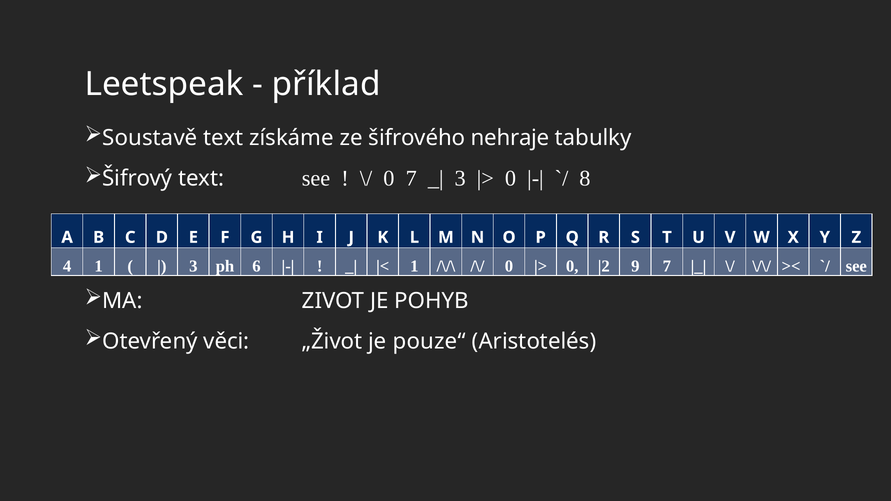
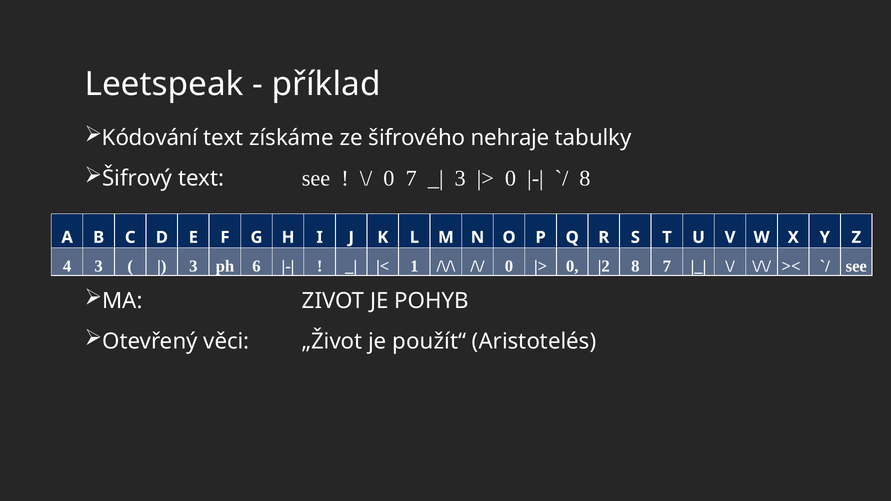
Soustavě: Soustavě -> Kódování
4 1: 1 -> 3
9 at (635, 267): 9 -> 8
pouze“: pouze“ -> použít“
